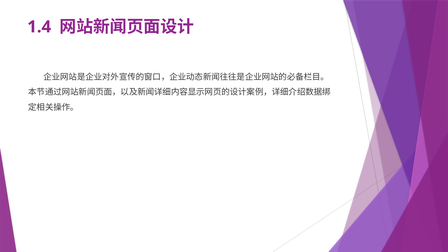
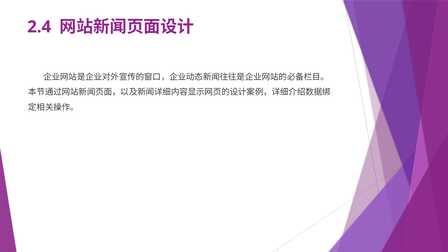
1.4: 1.4 -> 2.4
